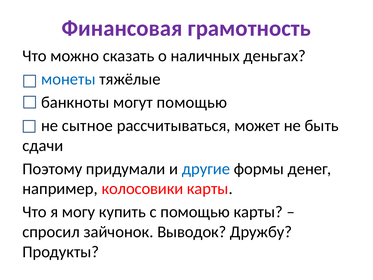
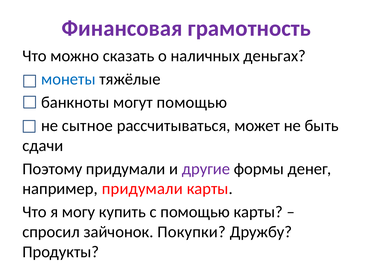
другие colour: blue -> purple
например колосовики: колосовики -> придумали
Выводок: Выводок -> Покупки
